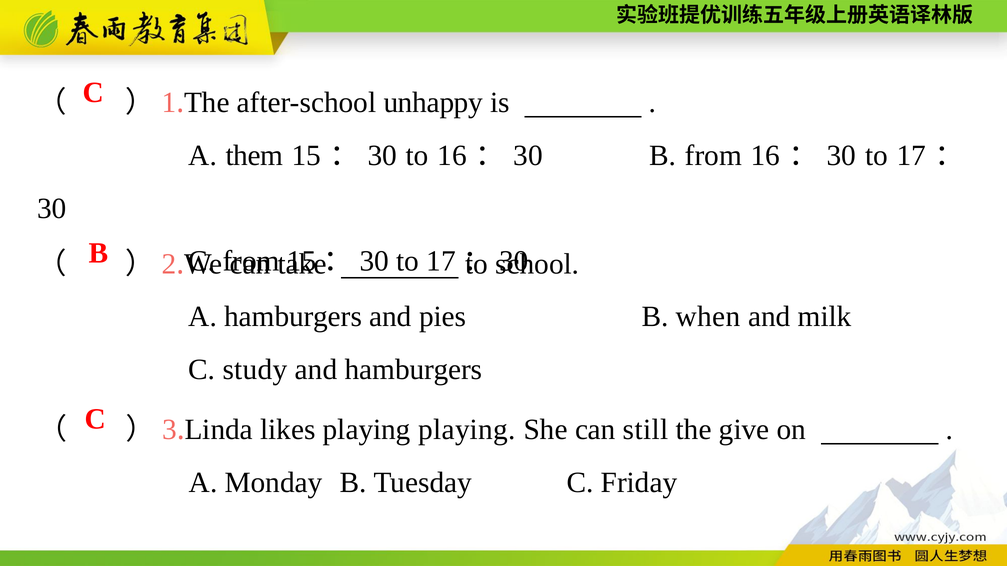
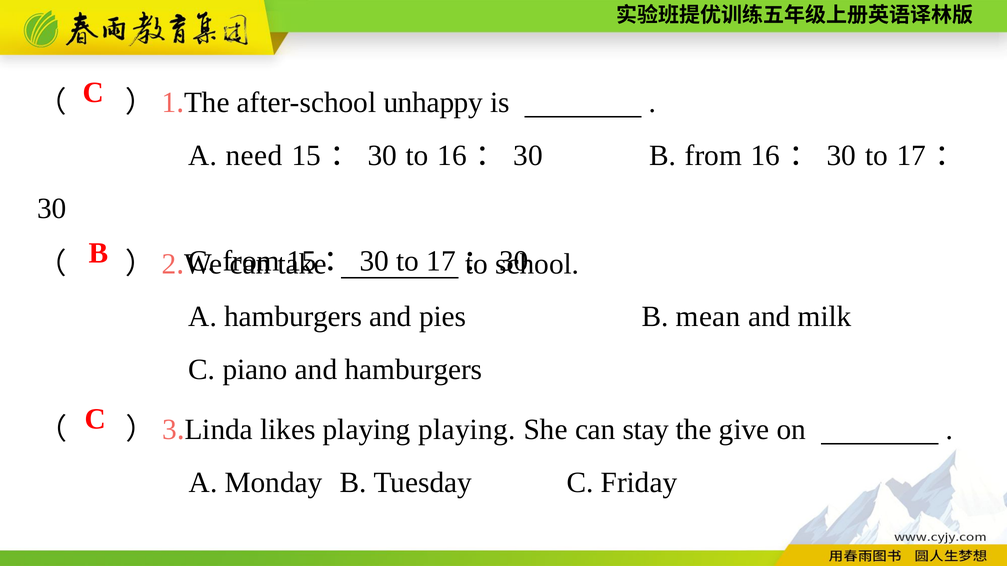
them: them -> need
when: when -> mean
study: study -> piano
still: still -> stay
